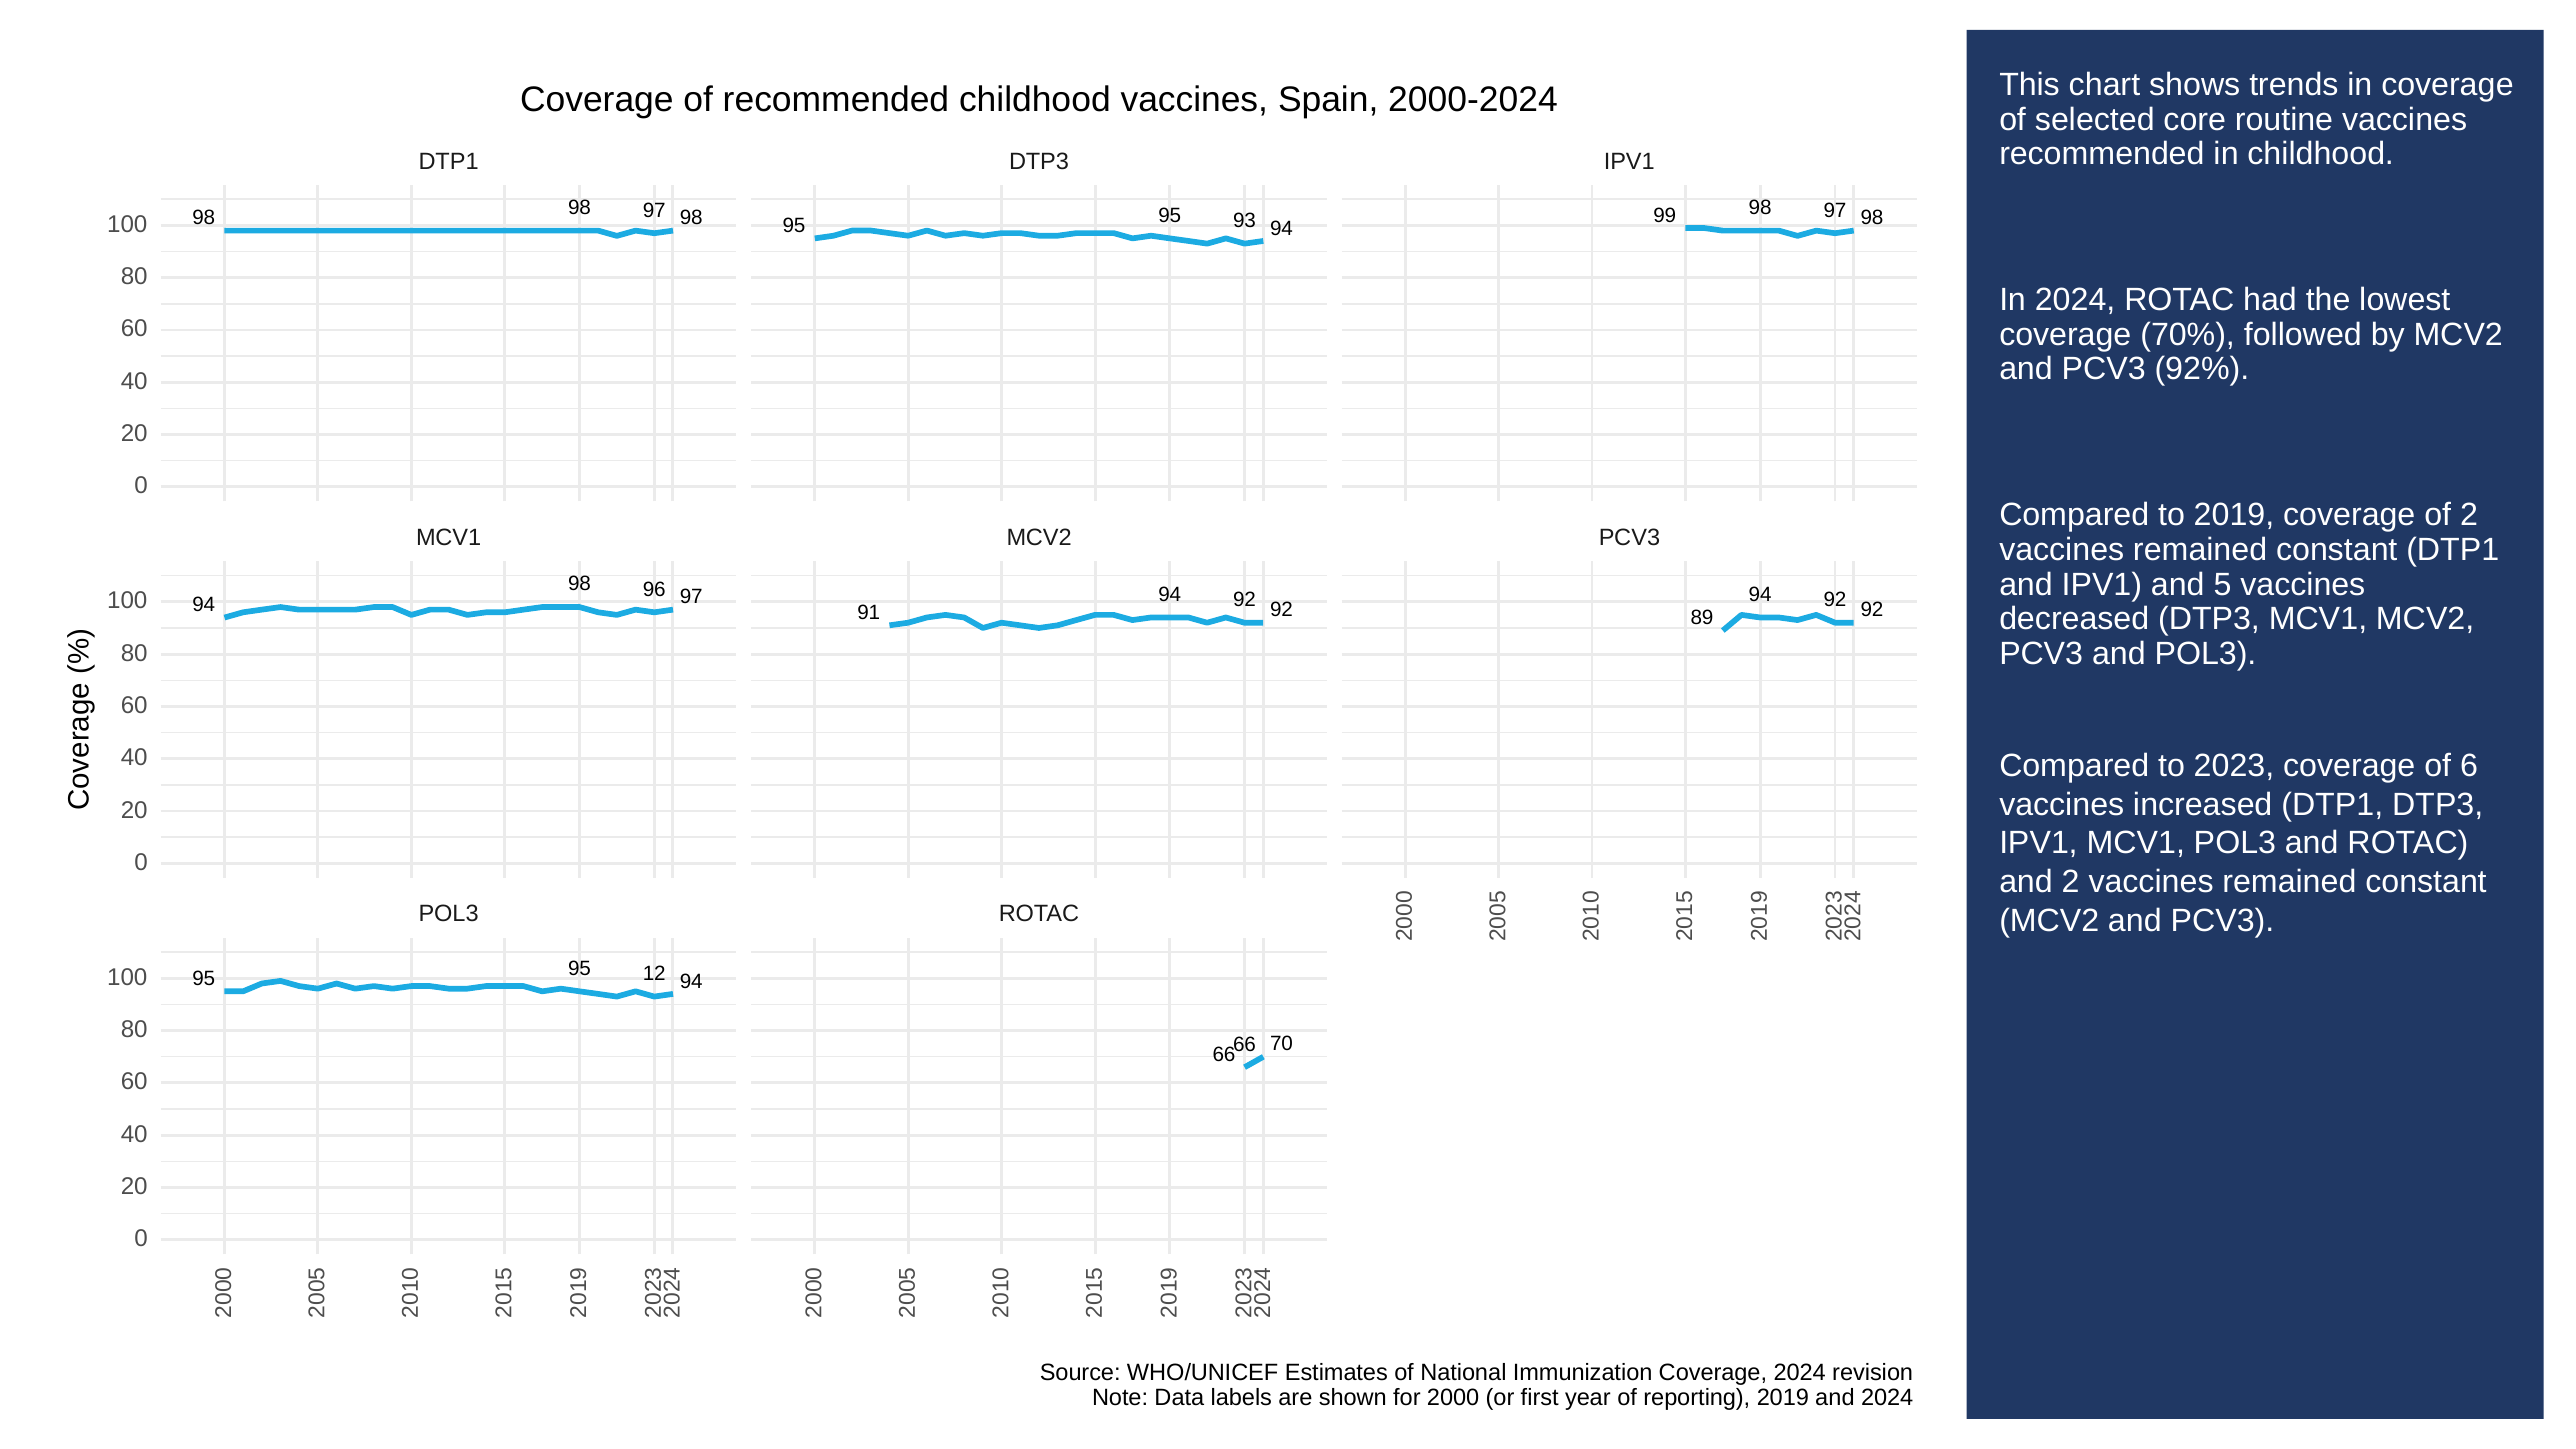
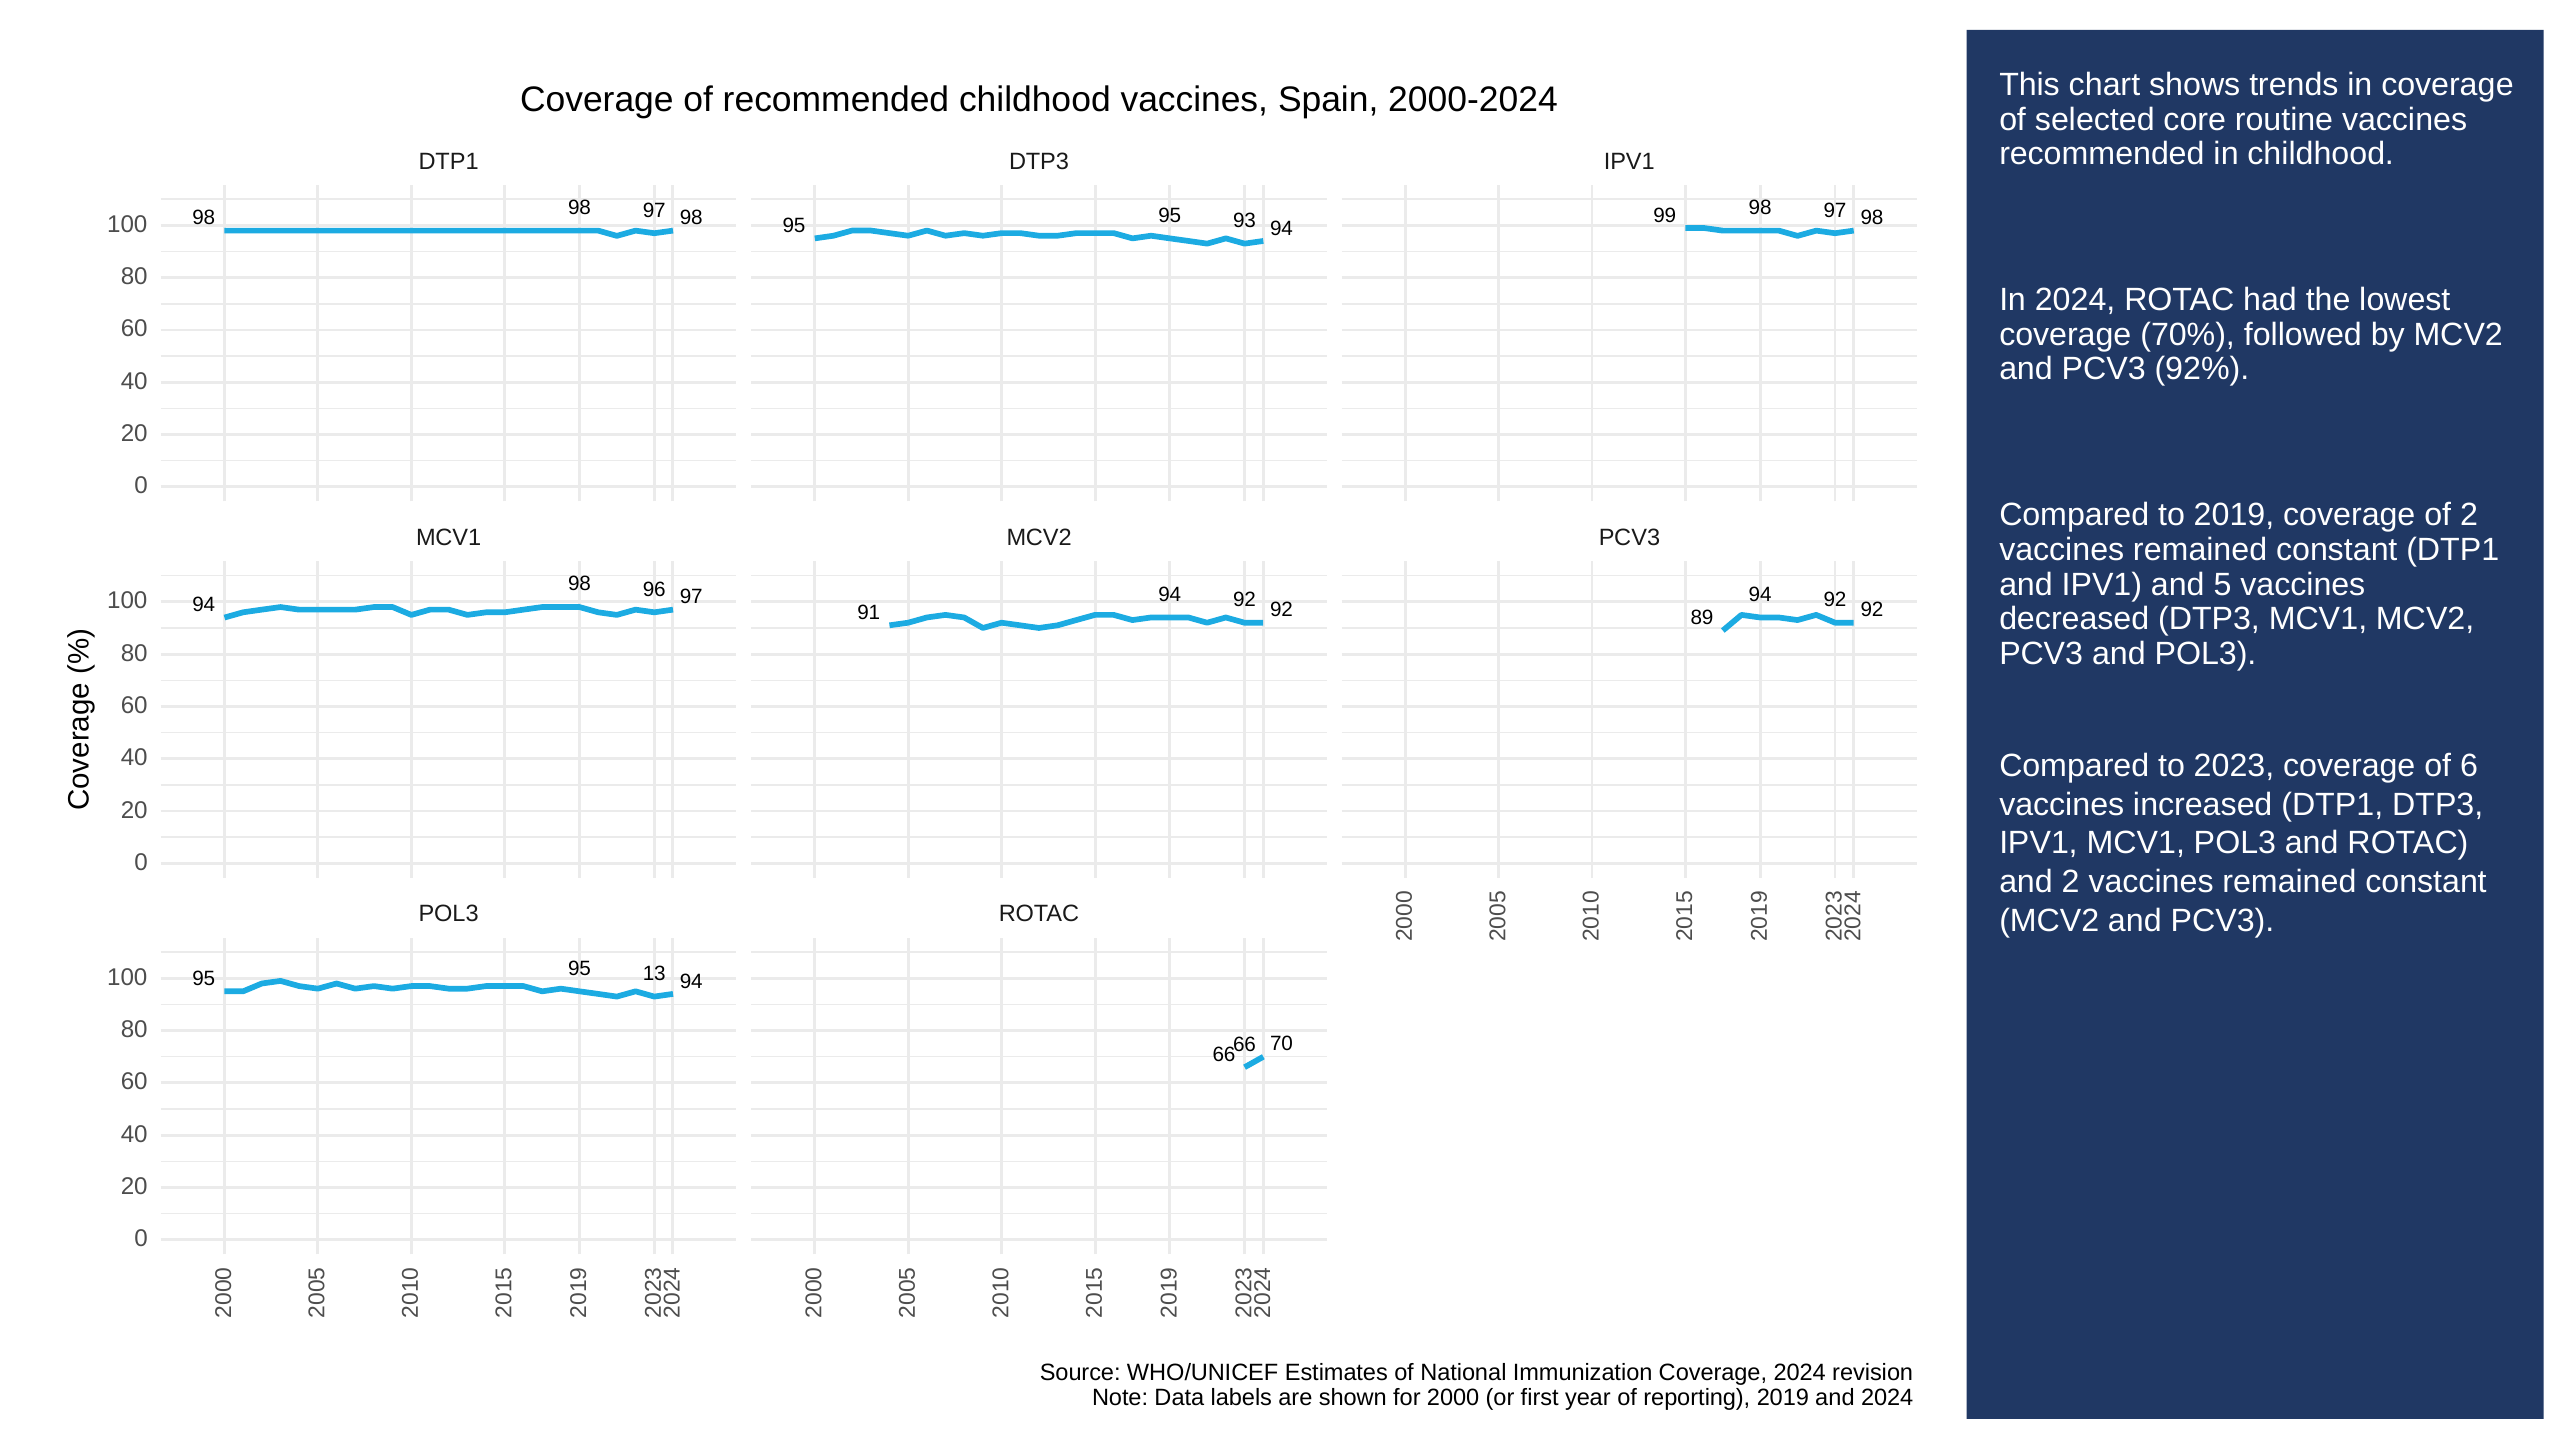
12: 12 -> 13
